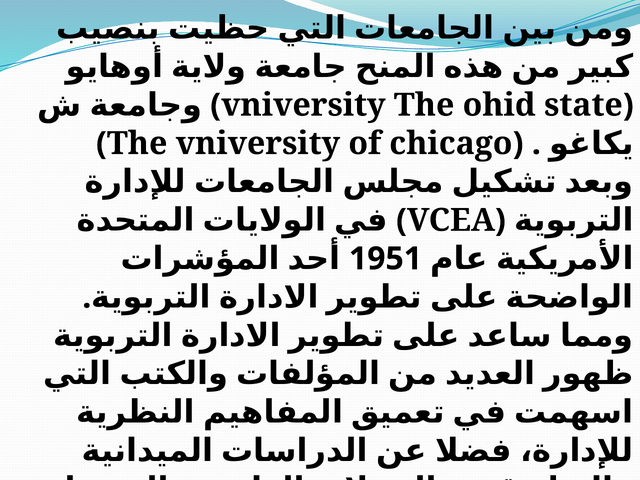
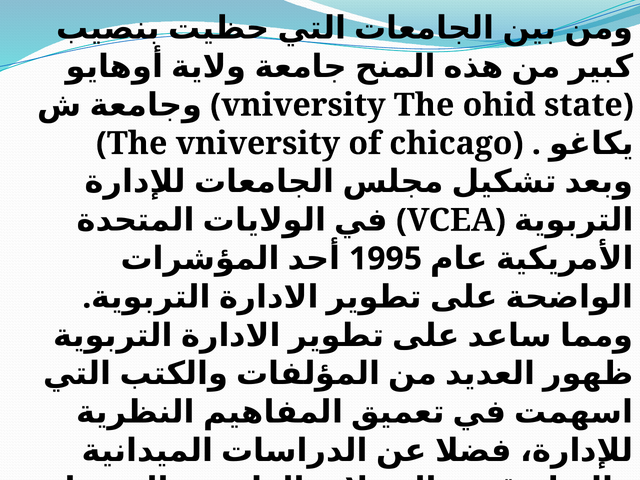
1951: 1951 -> 1995
